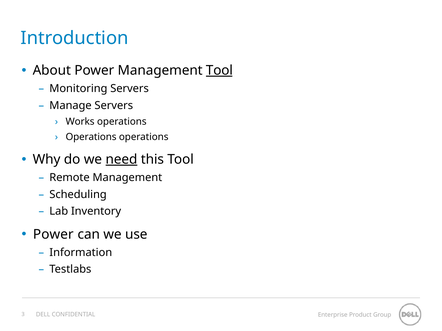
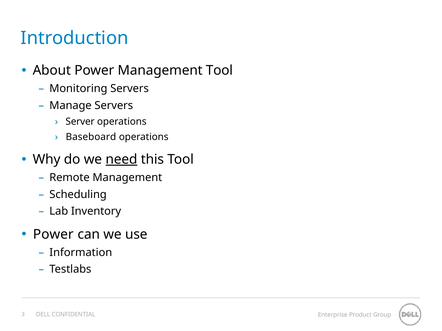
Tool at (219, 71) underline: present -> none
Works: Works -> Server
Operations at (91, 137): Operations -> Baseboard
